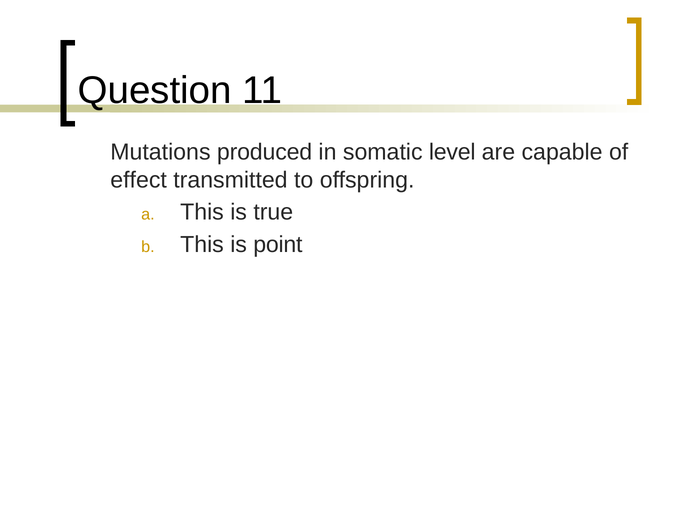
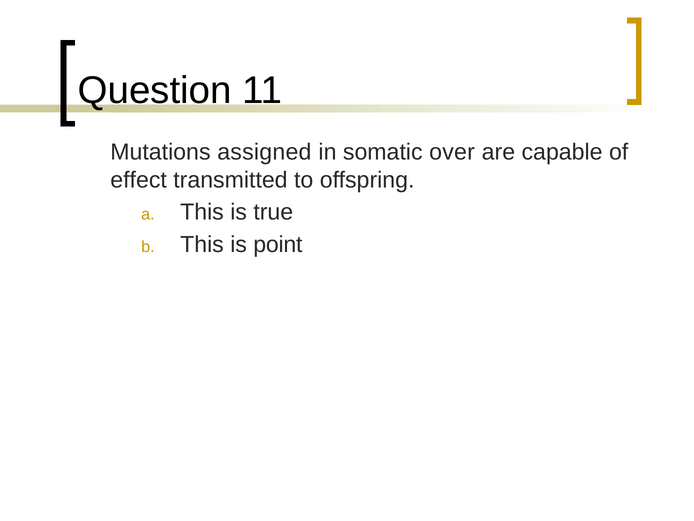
produced: produced -> assigned
level: level -> over
